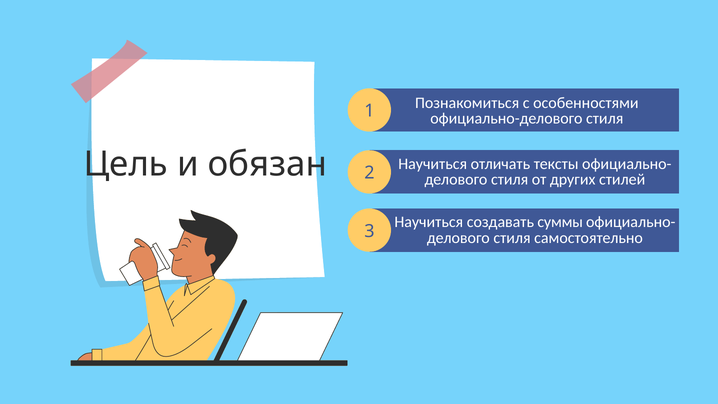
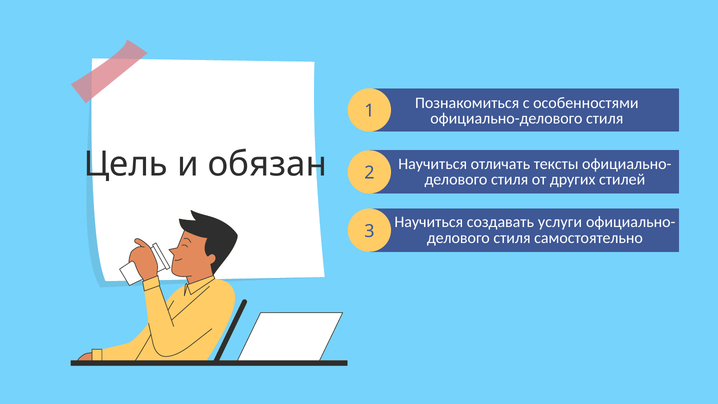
суммы: суммы -> услуги
